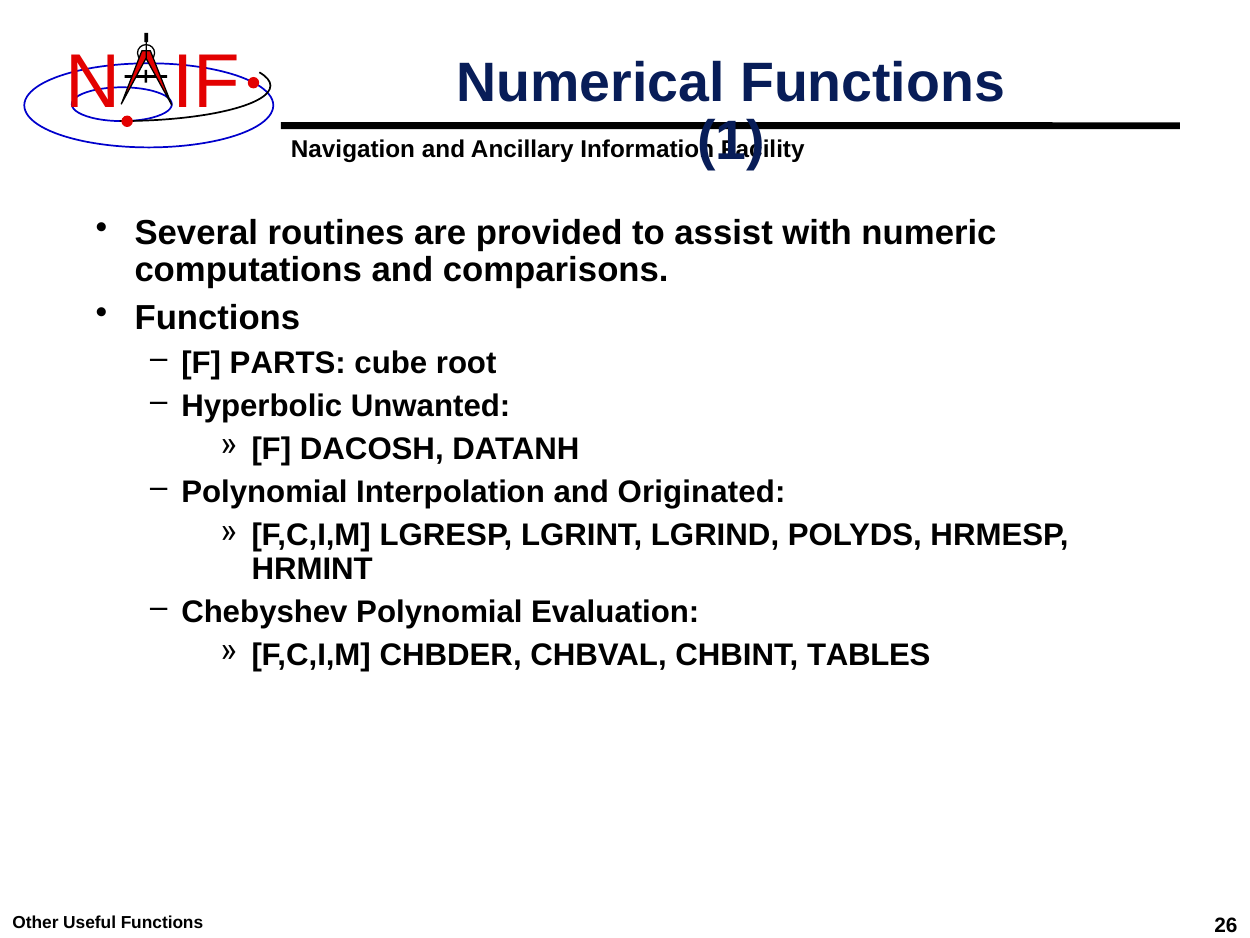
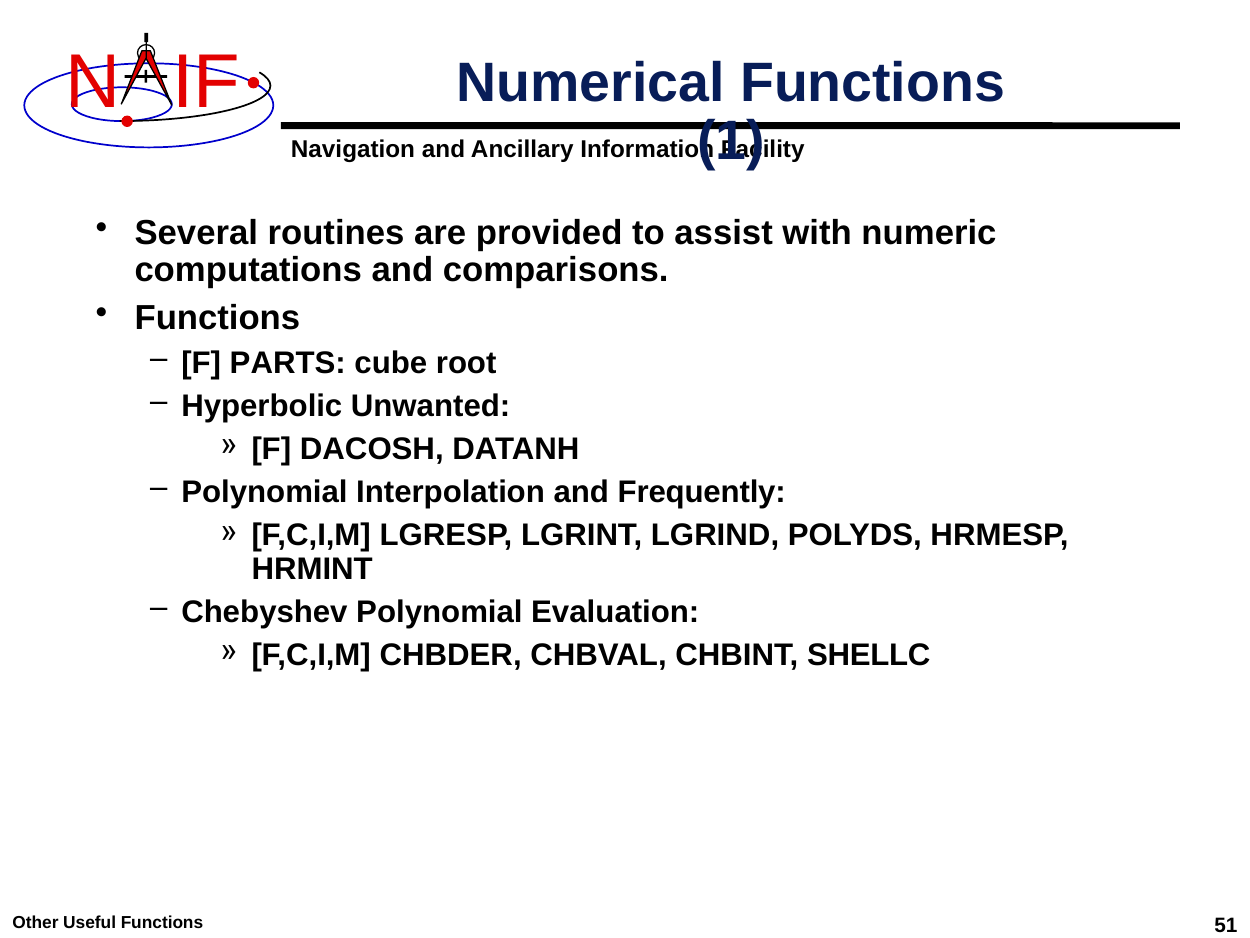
Originated: Originated -> Frequently
TABLES: TABLES -> SHELLC
26: 26 -> 51
